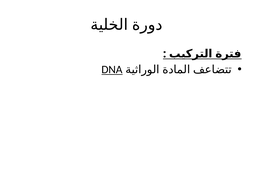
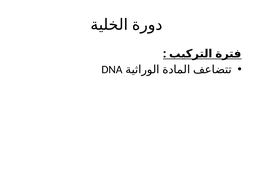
DNA underline: present -> none
